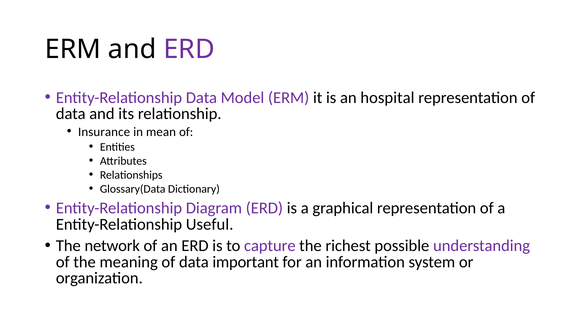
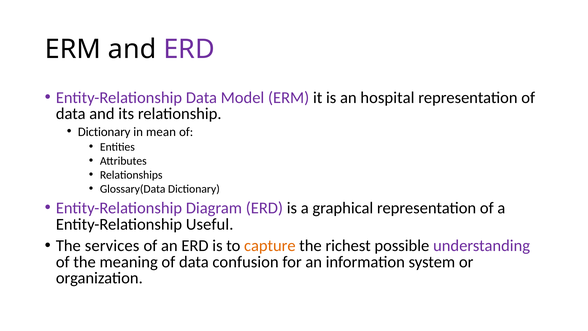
Insurance at (104, 132): Insurance -> Dictionary
network: network -> services
capture colour: purple -> orange
important: important -> confusion
